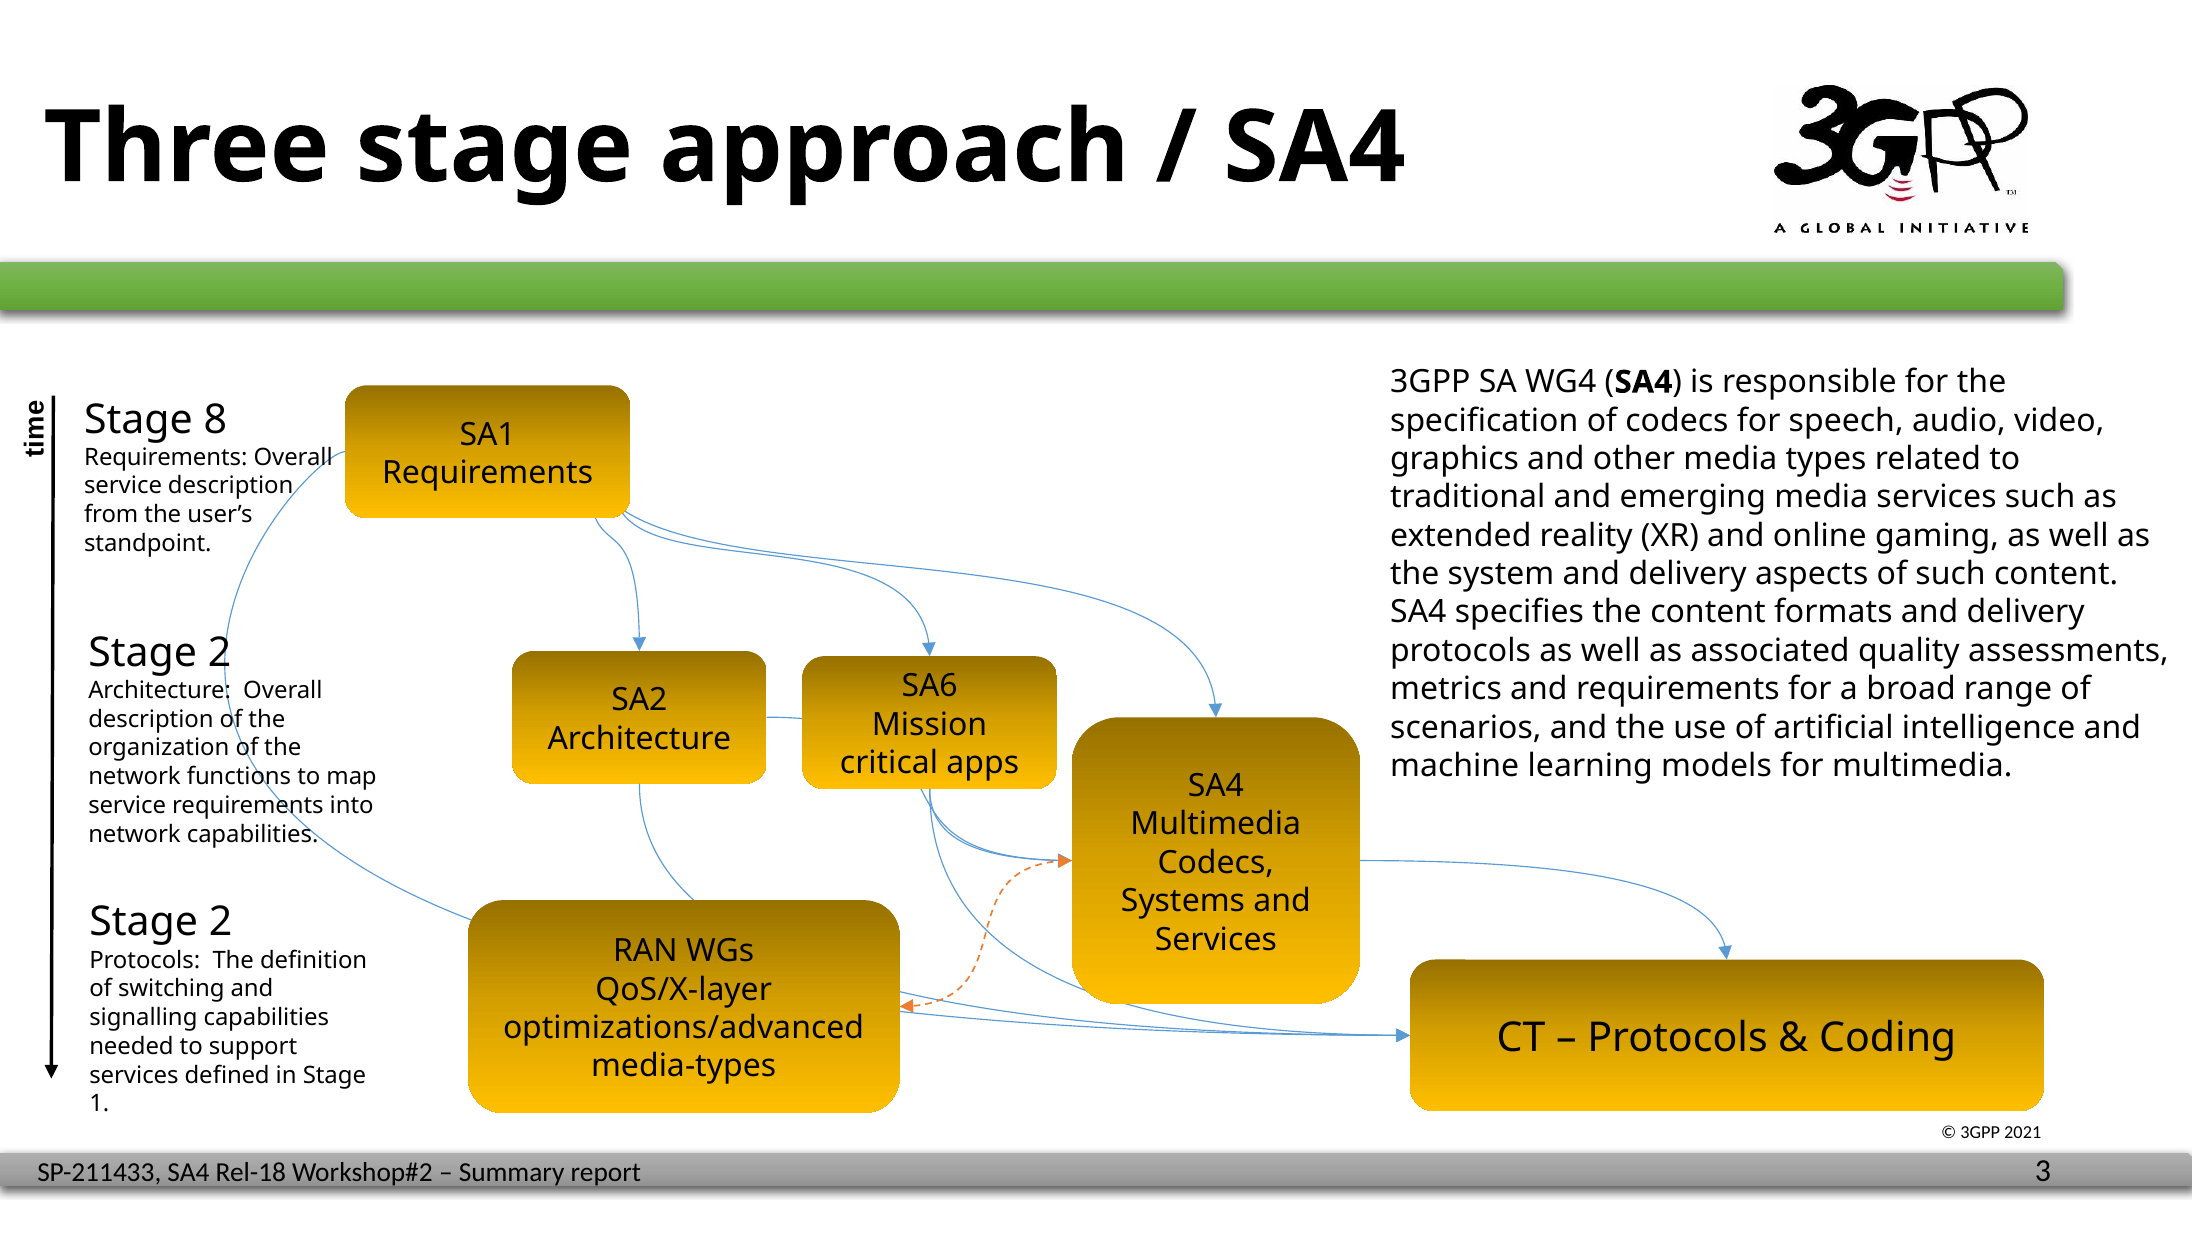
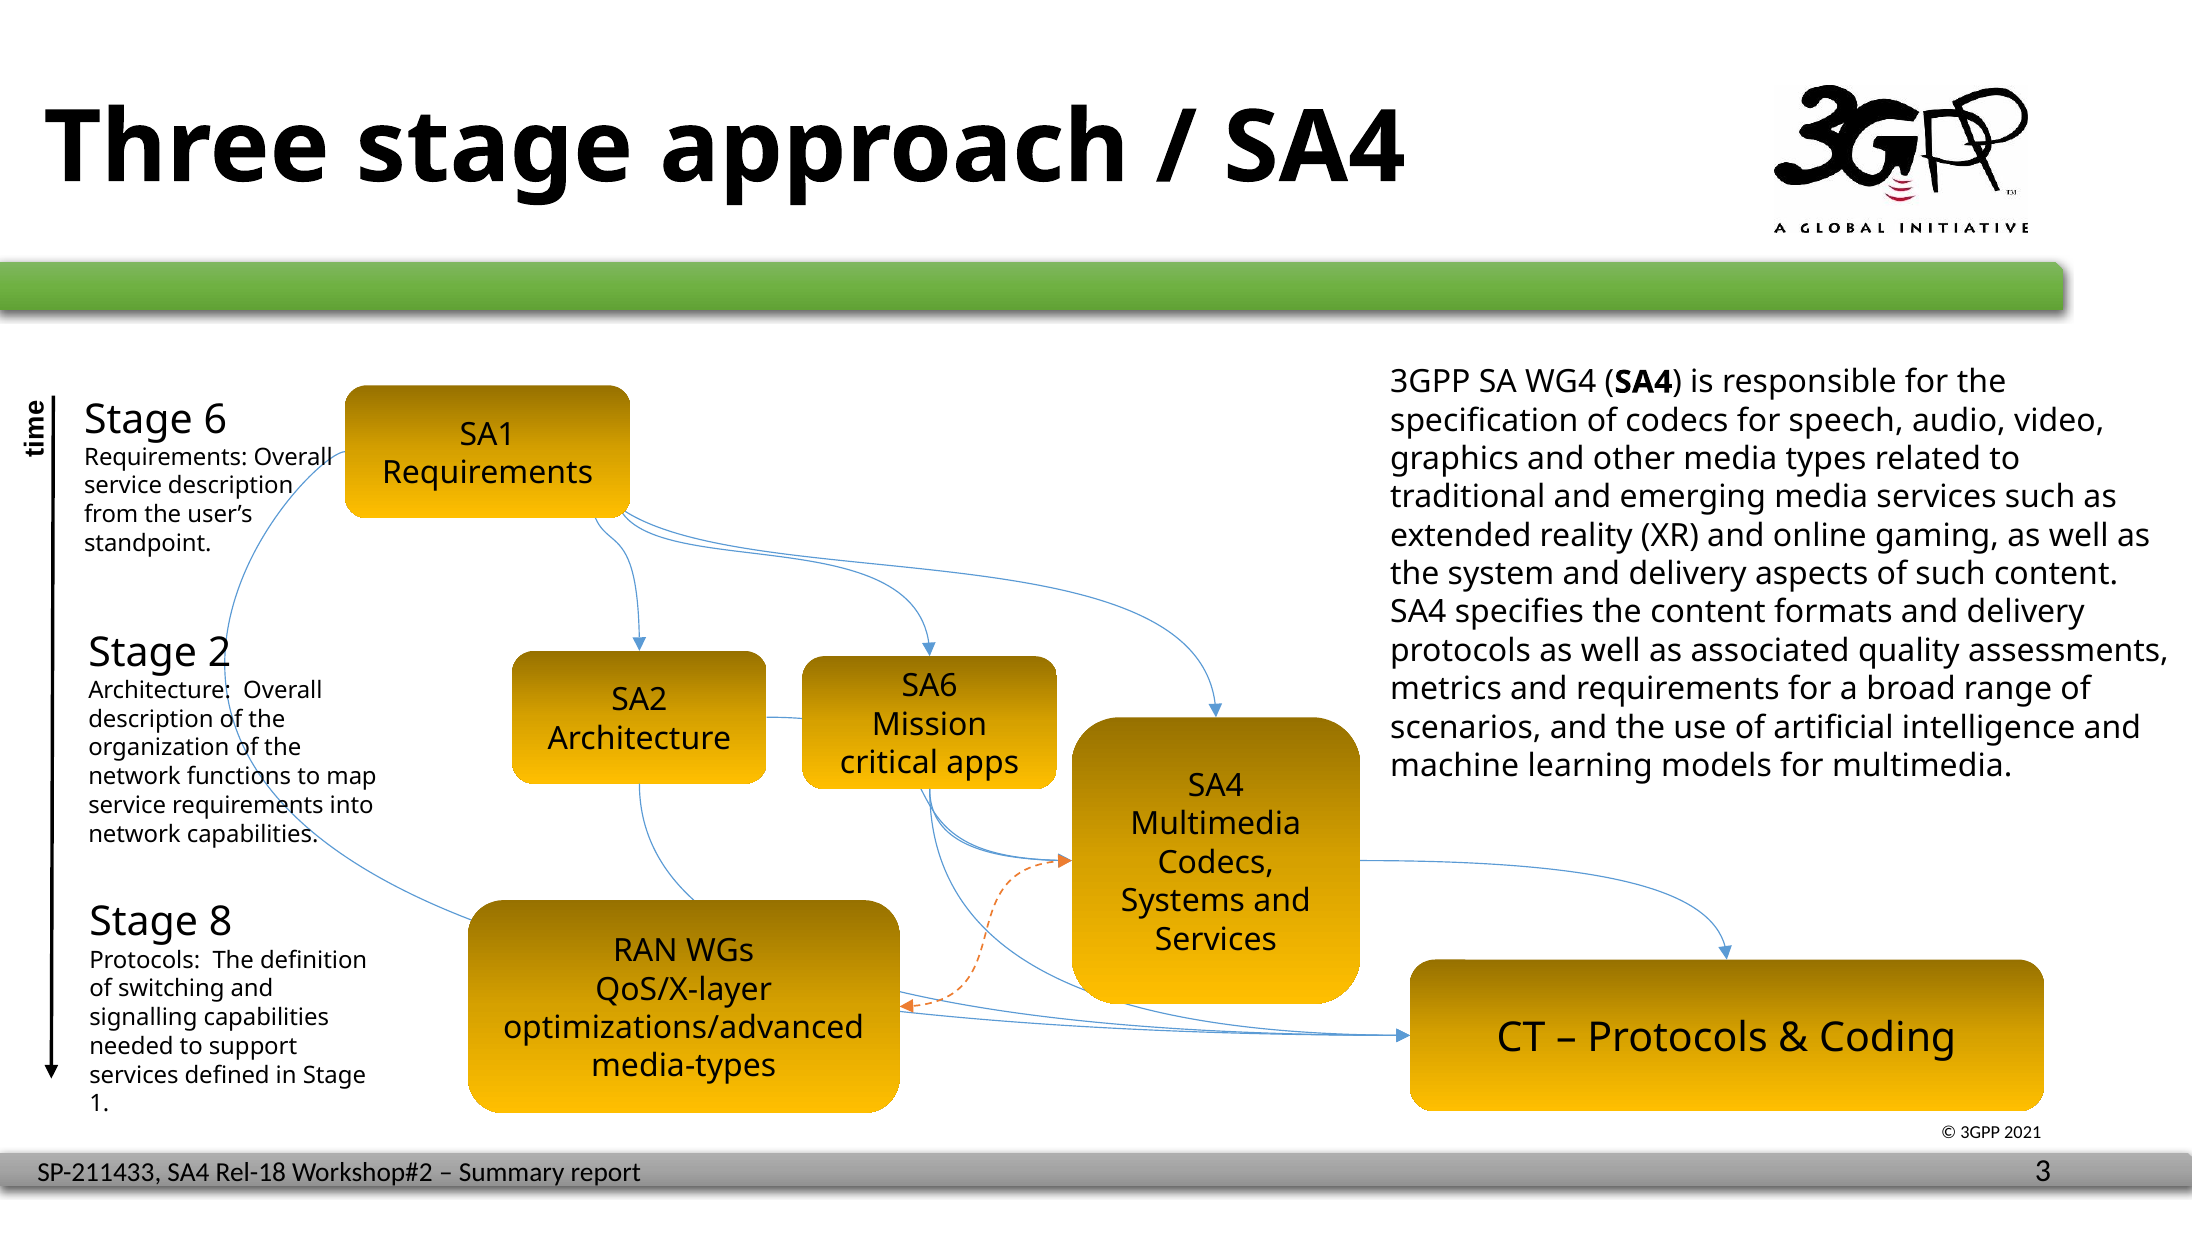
8: 8 -> 6
2 at (221, 922): 2 -> 8
